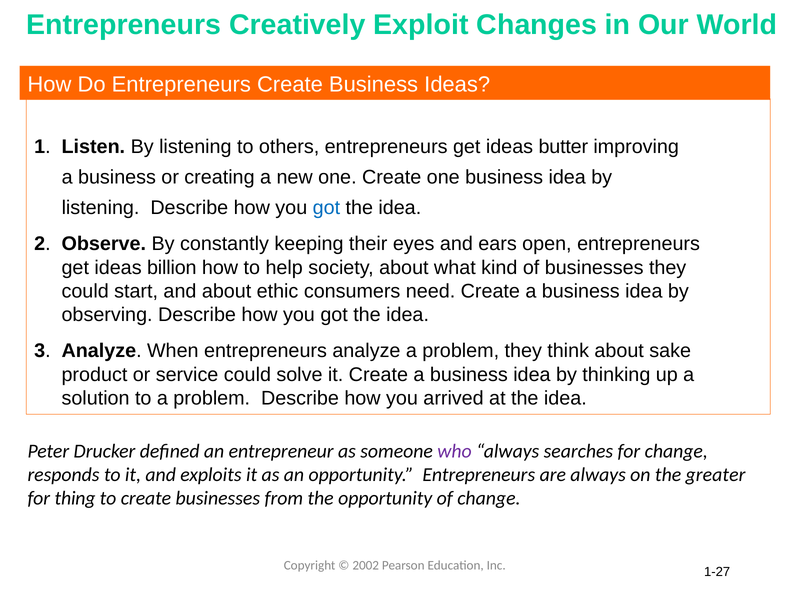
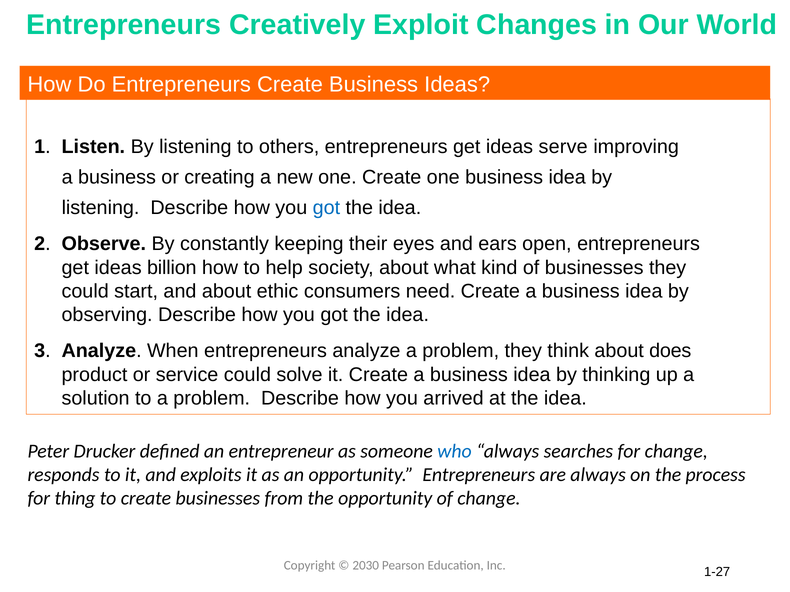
butter: butter -> serve
sake: sake -> does
who colour: purple -> blue
greater: greater -> process
2002: 2002 -> 2030
